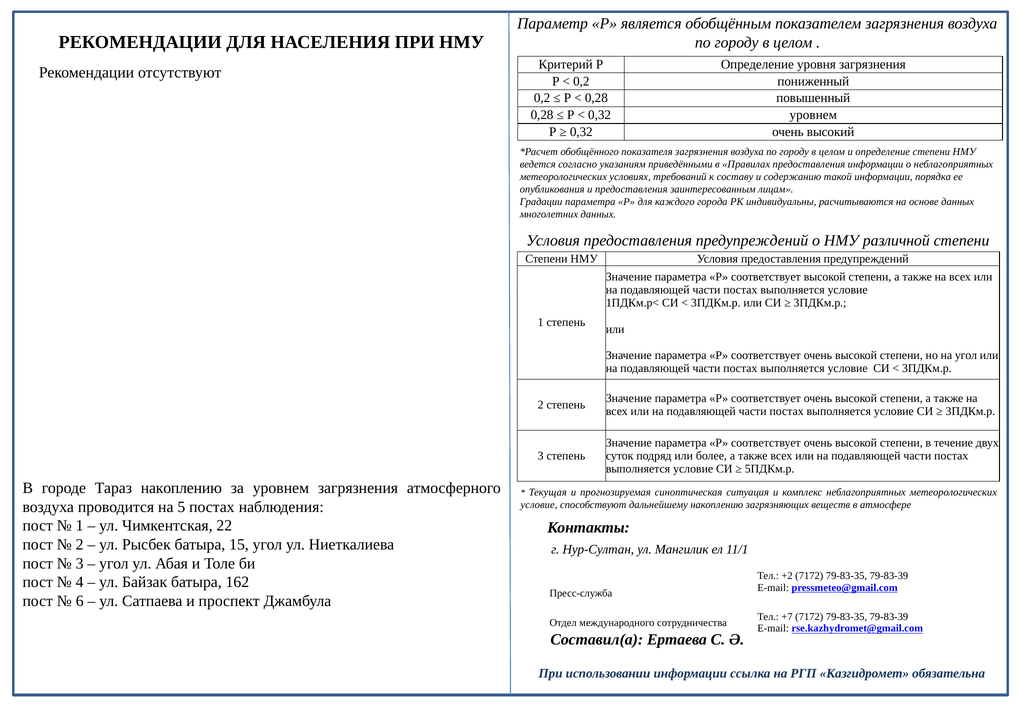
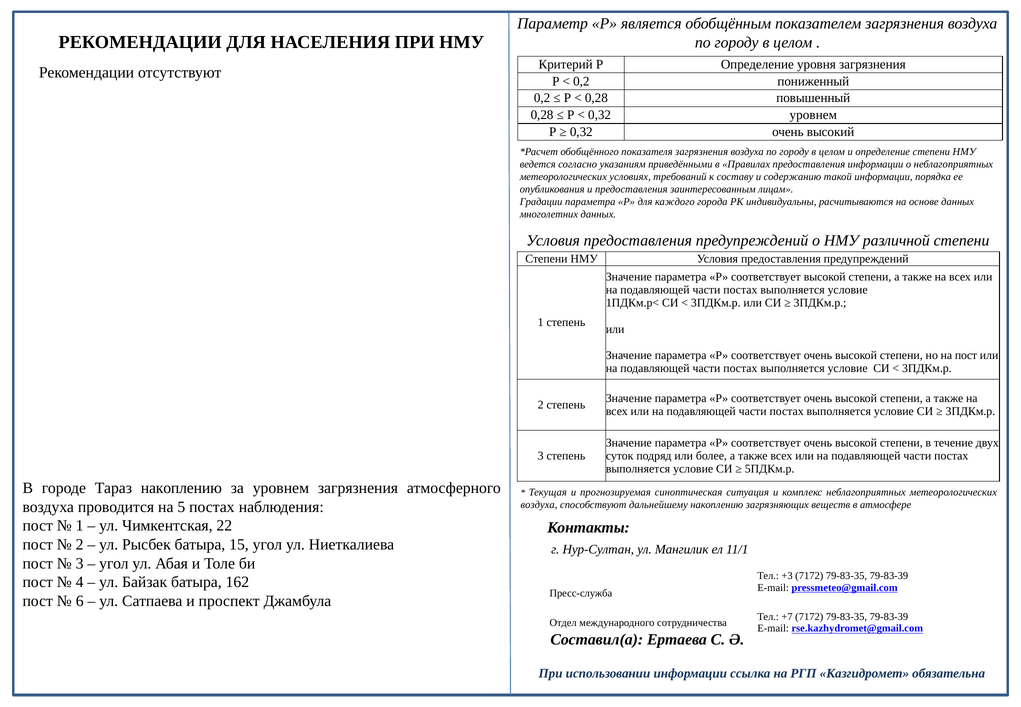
на угол: угол -> пост
условие at (539, 505): условие -> воздуха
+2: +2 -> +3
